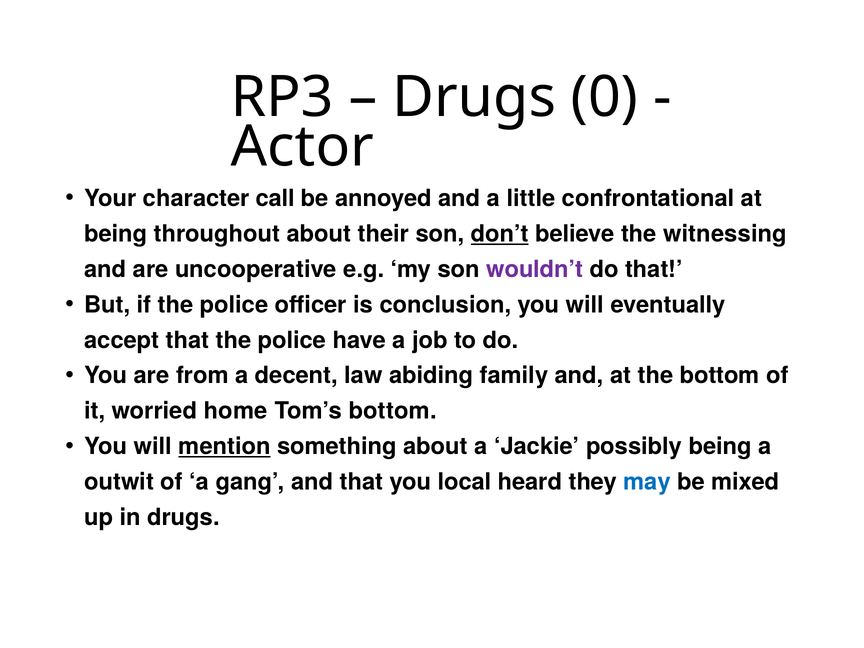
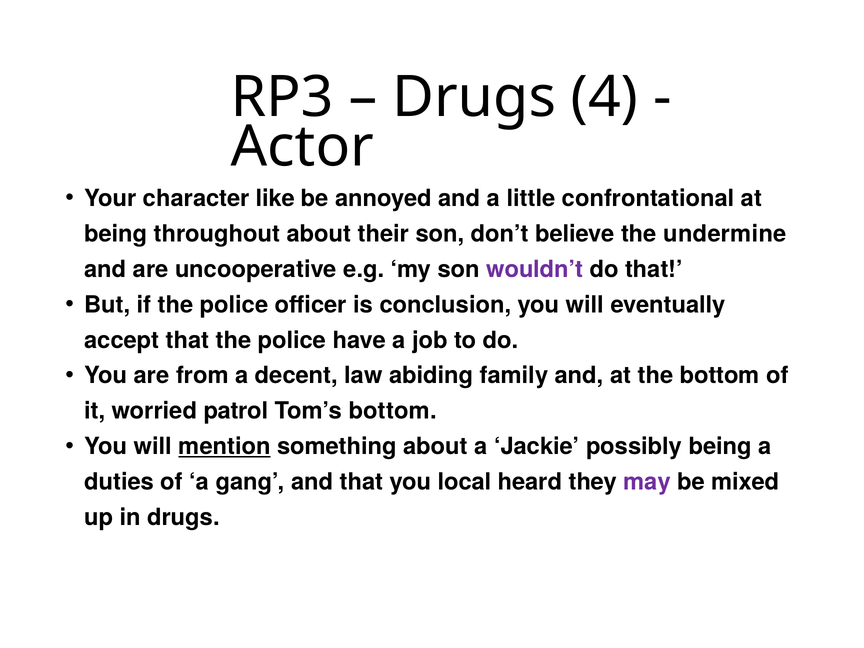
0: 0 -> 4
call: call -> like
don’t underline: present -> none
witnessing: witnessing -> undermine
home: home -> patrol
outwit: outwit -> duties
may colour: blue -> purple
